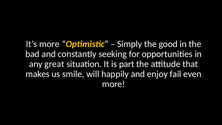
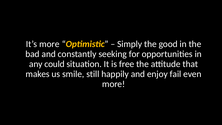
great: great -> could
part: part -> free
will: will -> still
